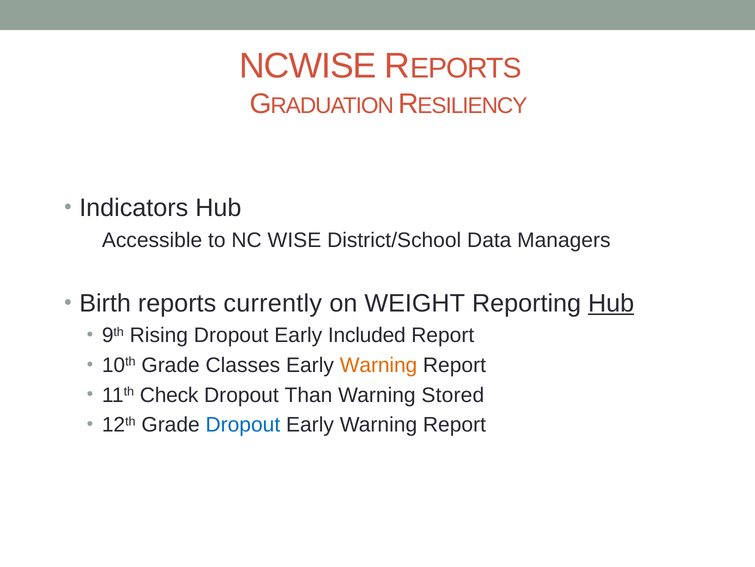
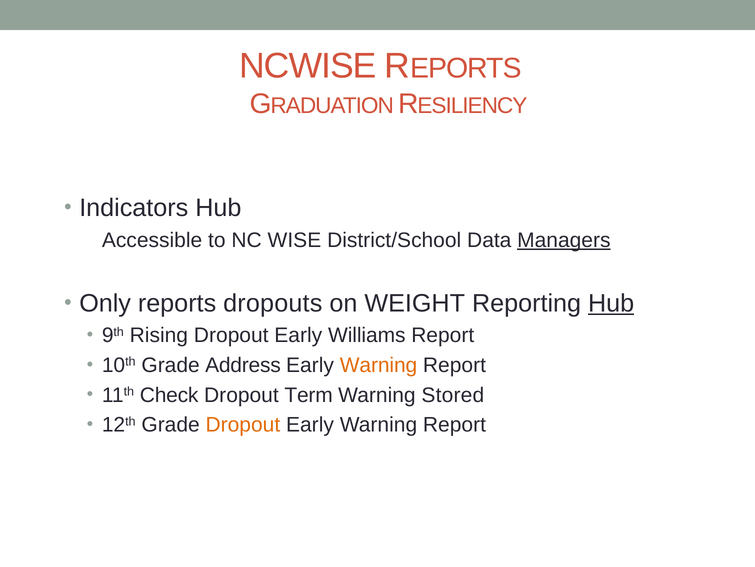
Managers underline: none -> present
Birth: Birth -> Only
currently: currently -> dropouts
Included: Included -> Williams
Classes: Classes -> Address
Than: Than -> Term
Dropout at (243, 424) colour: blue -> orange
